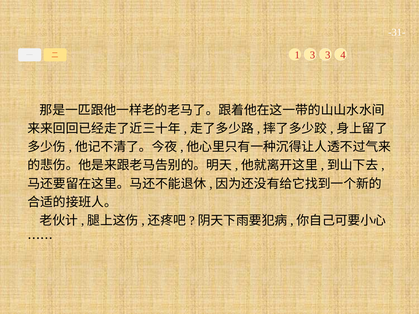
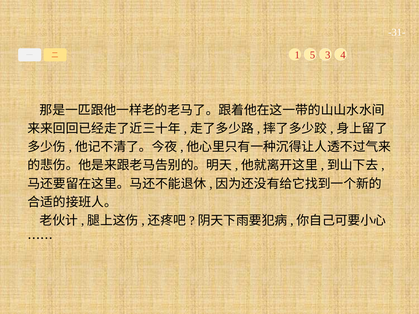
1 3: 3 -> 5
